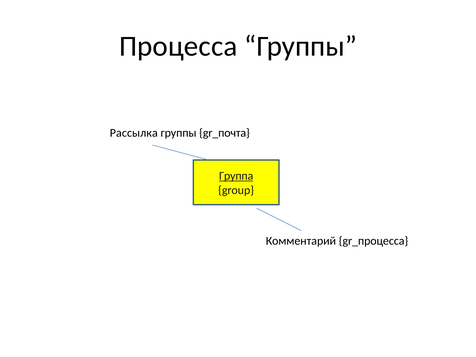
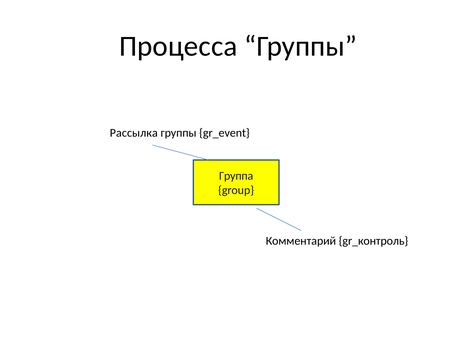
gr_почта: gr_почта -> gr_event
Группа underline: present -> none
gr_процесса: gr_процесса -> gr_контроль
